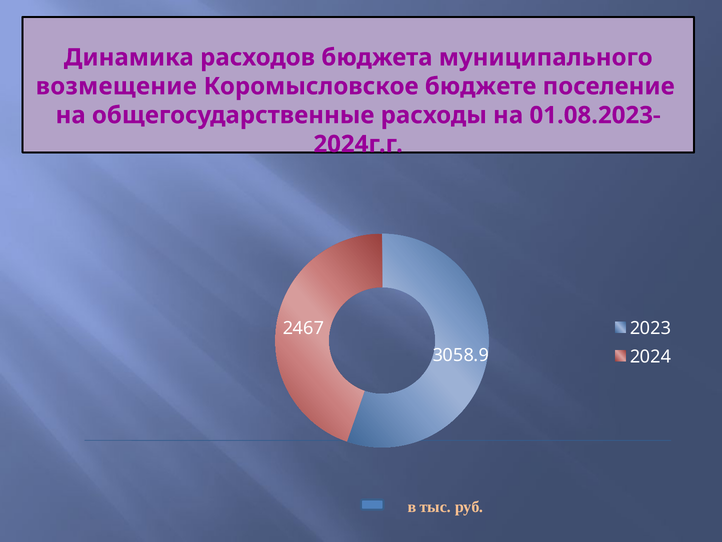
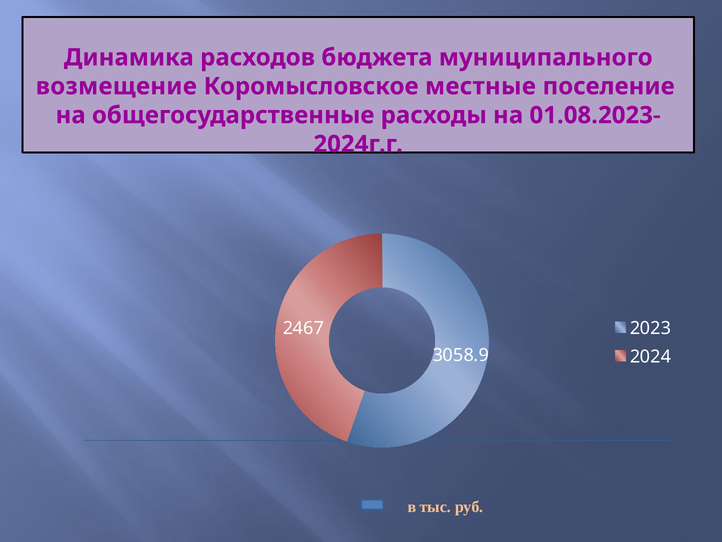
бюджете: бюджете -> местные
